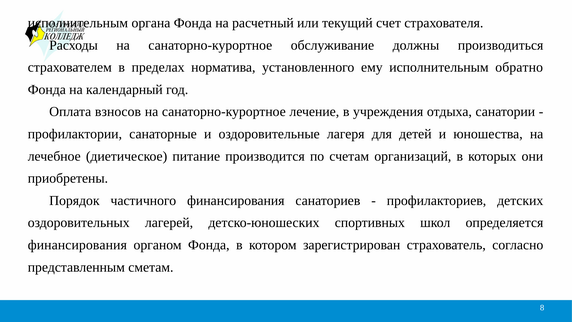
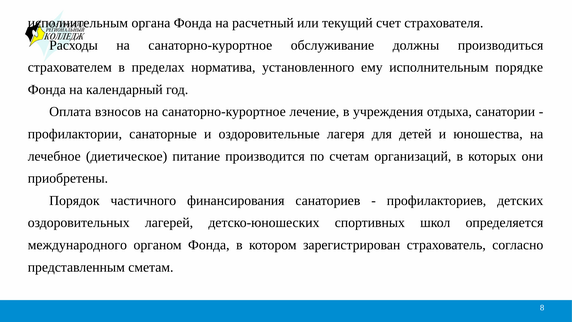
обратно: обратно -> порядке
финансирования at (77, 245): финансирования -> международного
